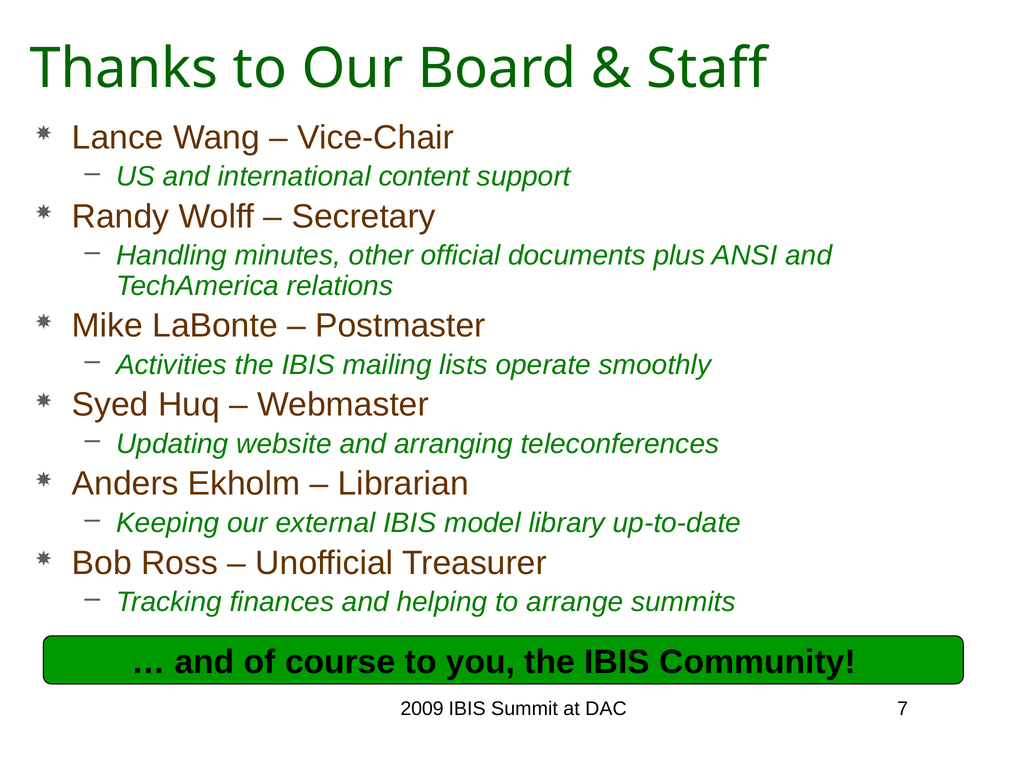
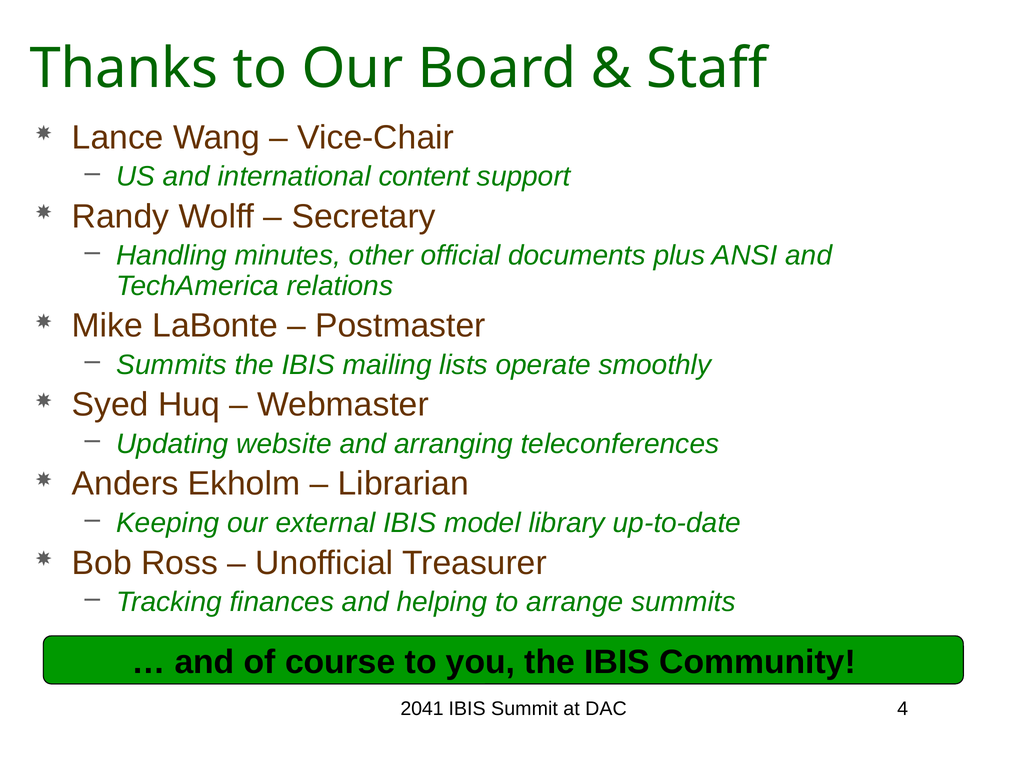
Activities at (172, 365): Activities -> Summits
2009: 2009 -> 2041
7: 7 -> 4
